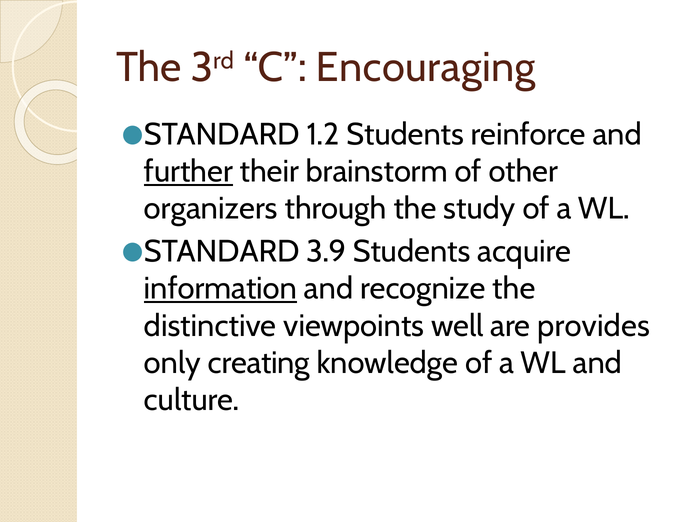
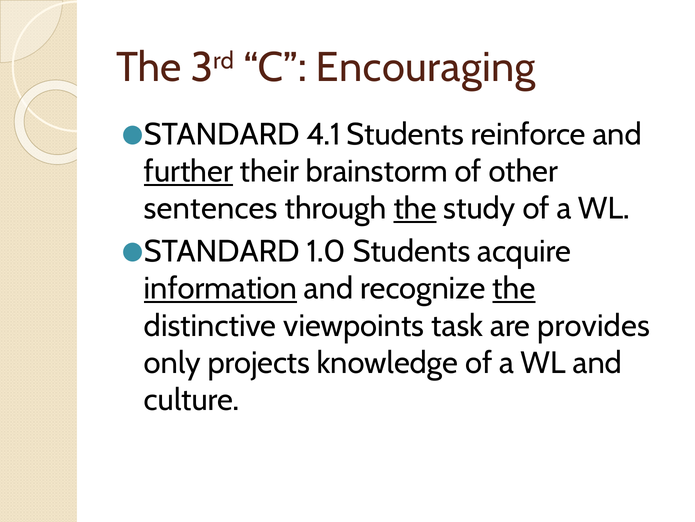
1.2: 1.2 -> 4.1
organizers: organizers -> sentences
the at (415, 208) underline: none -> present
3.9: 3.9 -> 1.0
the at (514, 288) underline: none -> present
well: well -> task
creating: creating -> projects
